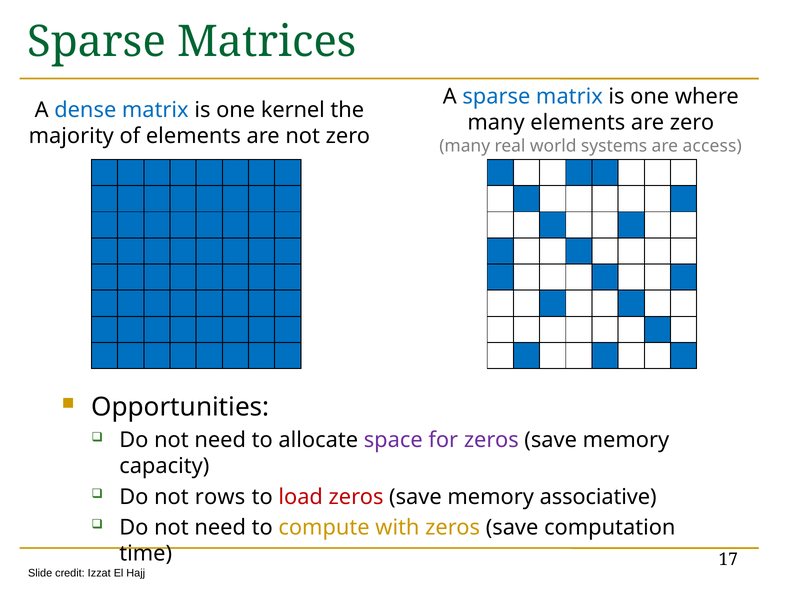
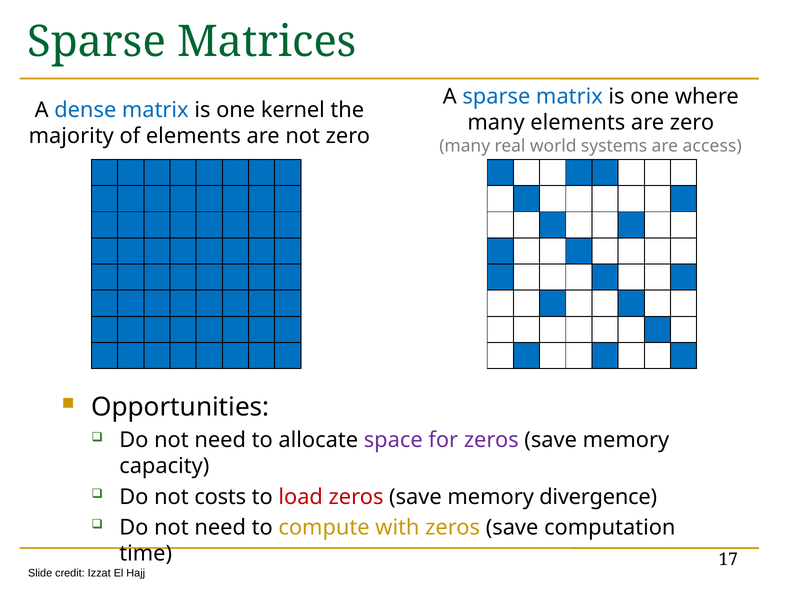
rows: rows -> costs
associative: associative -> divergence
